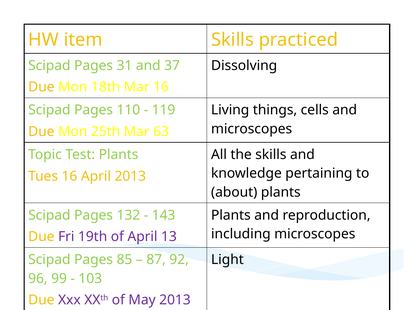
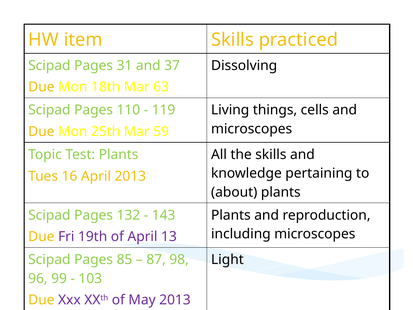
Mar 16: 16 -> 63
63: 63 -> 59
92: 92 -> 98
